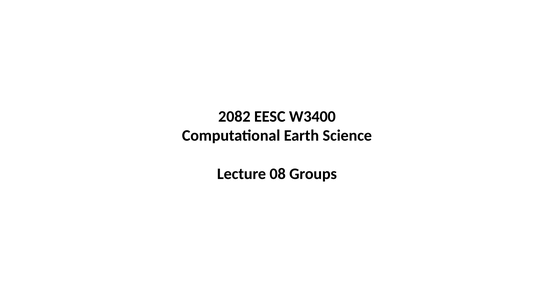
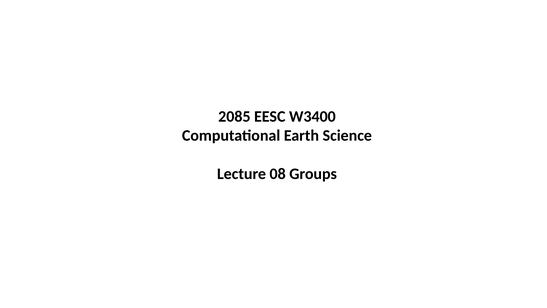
2082: 2082 -> 2085
